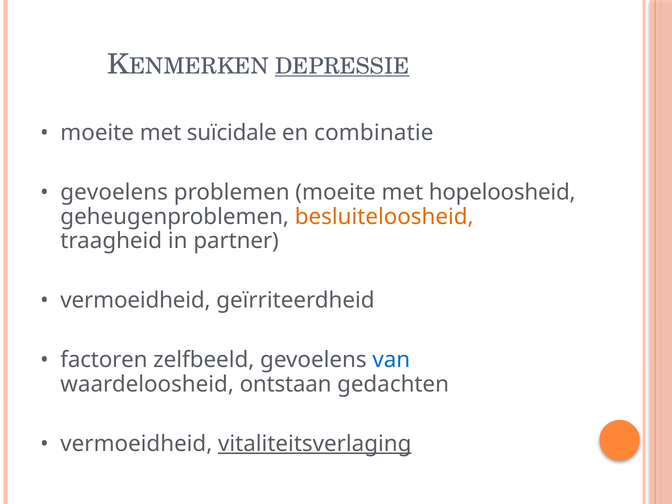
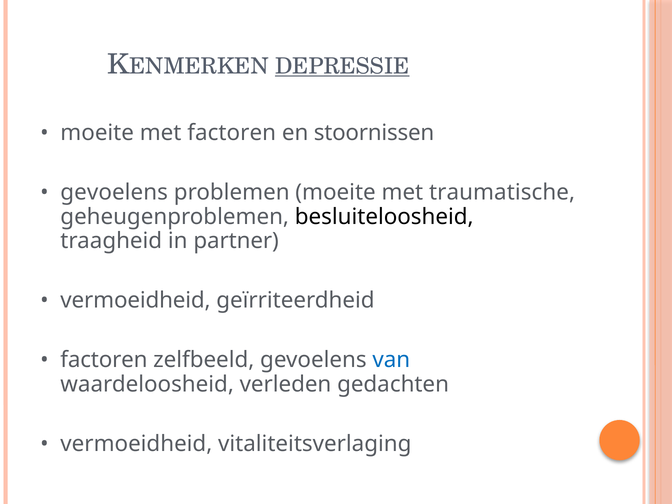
met suïcidale: suïcidale -> factoren
combinatie: combinatie -> stoornissen
hopeloosheid: hopeloosheid -> traumatische
besluiteloosheid colour: orange -> black
ontstaan: ontstaan -> verleden
vitaliteitsverlaging underline: present -> none
